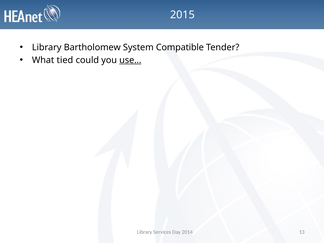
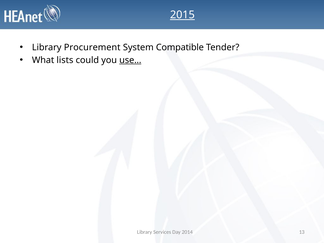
2015 underline: none -> present
Bartholomew: Bartholomew -> Procurement
tied: tied -> lists
